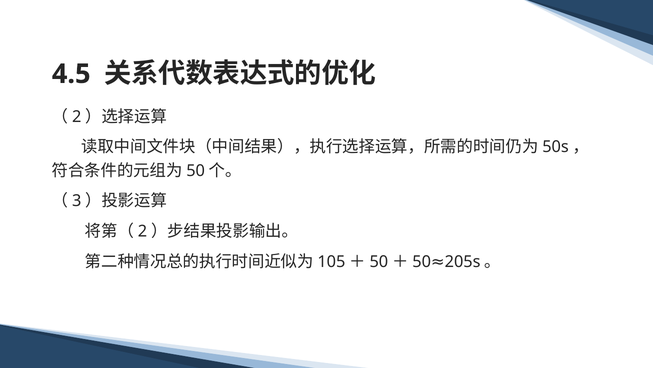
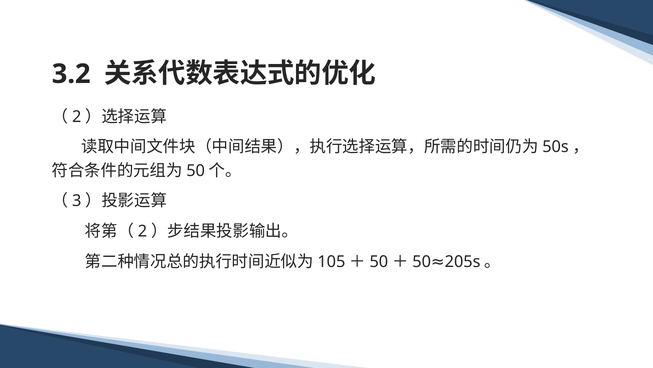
4.5: 4.5 -> 3.2
